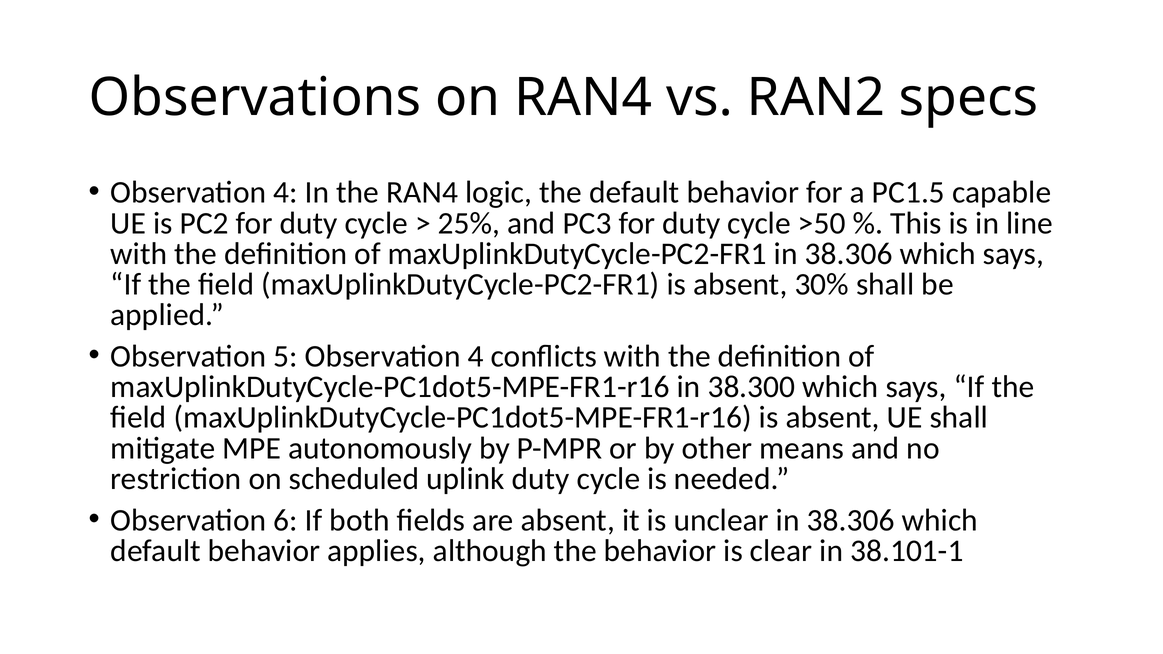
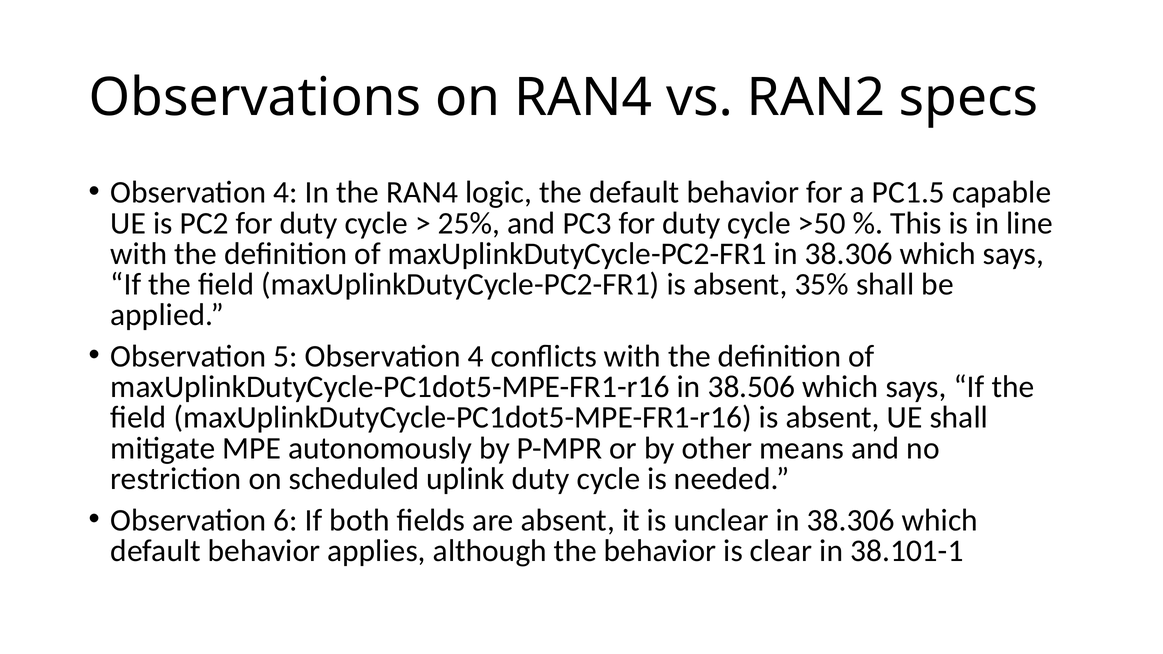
30%: 30% -> 35%
38.300: 38.300 -> 38.506
